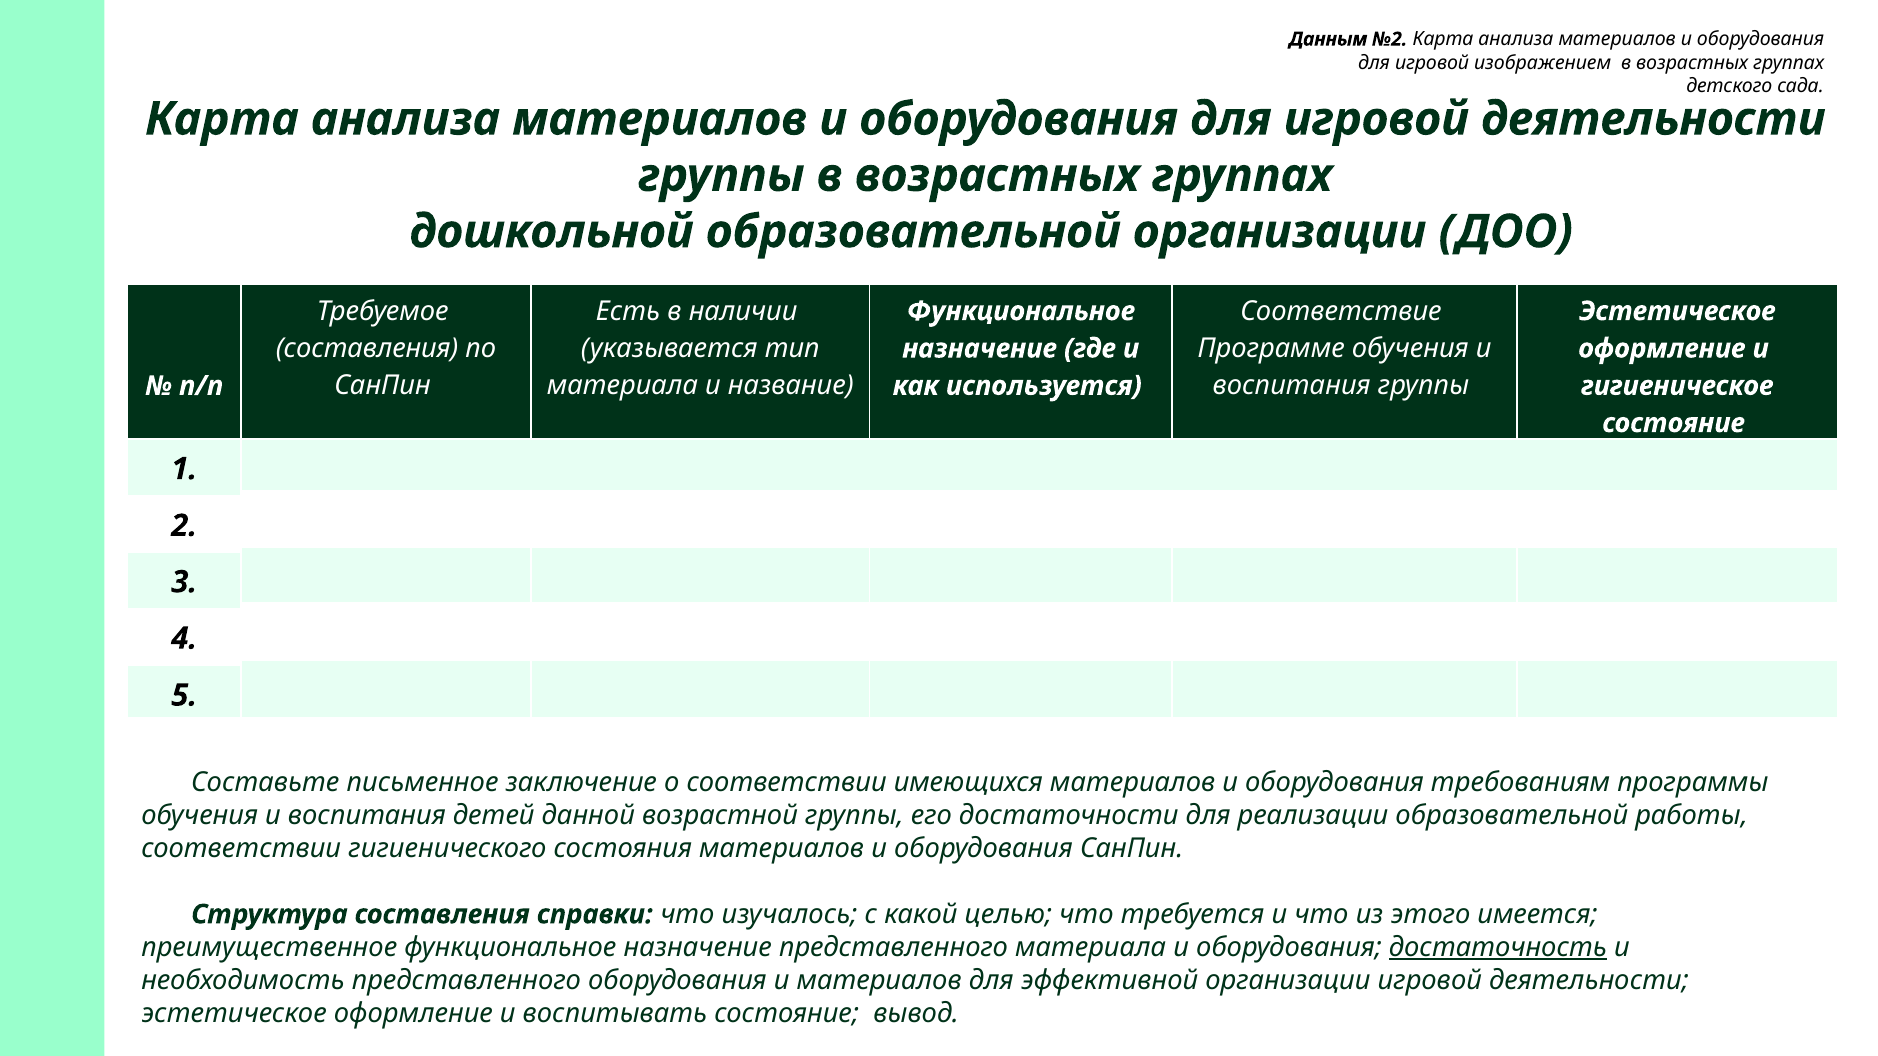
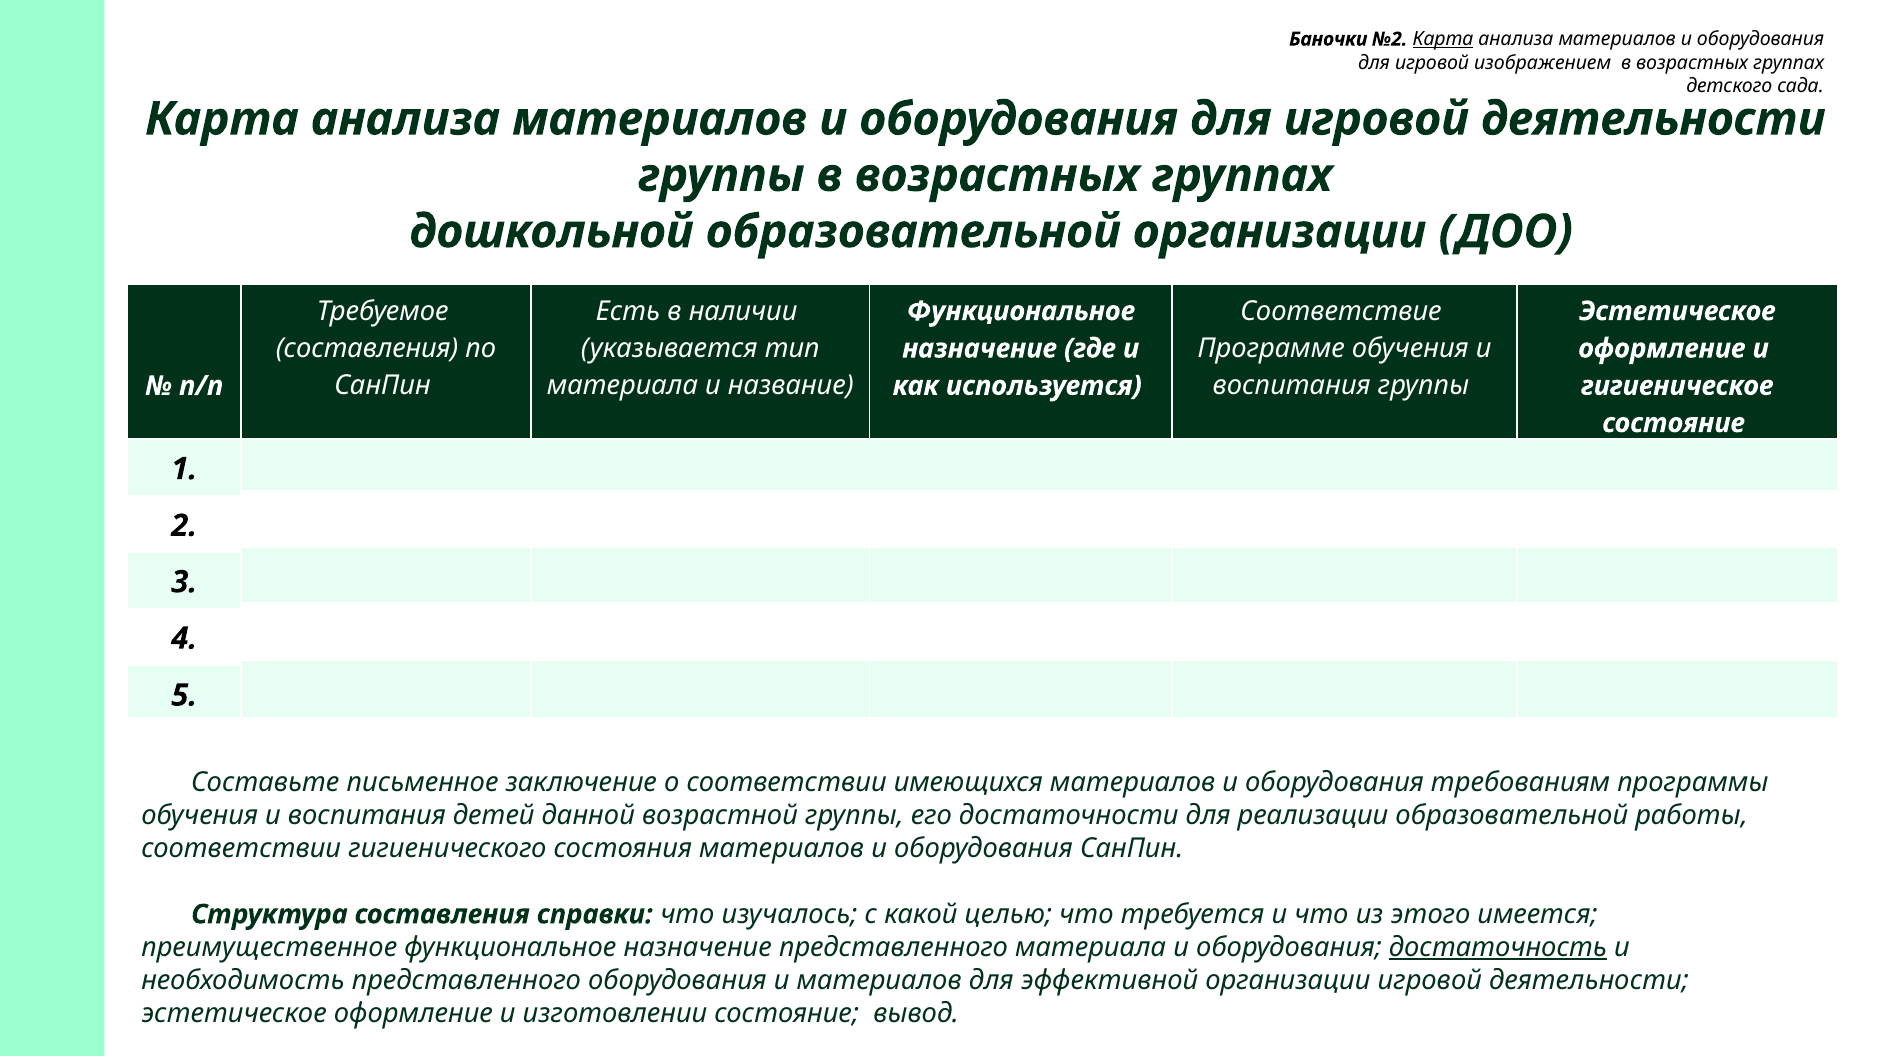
Данным: Данным -> Баночки
Карта at (1443, 39) underline: none -> present
воспитывать: воспитывать -> изготовлении
